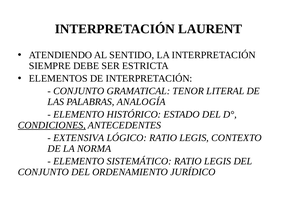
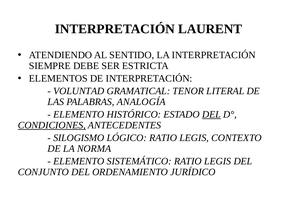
CONJUNTO at (79, 91): CONJUNTO -> VOLUNTAD
DEL at (211, 114) underline: none -> present
EXTENSIVA: EXTENSIVA -> SILOGISMO
